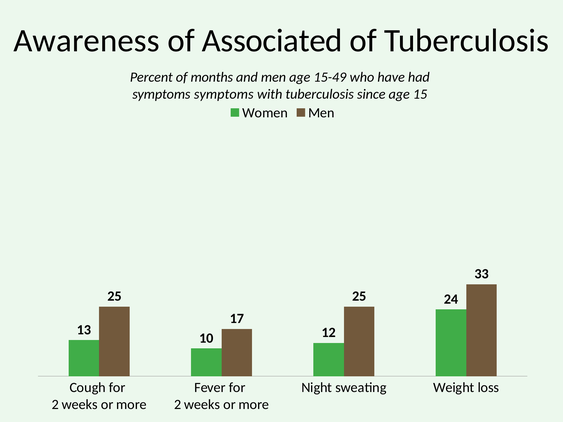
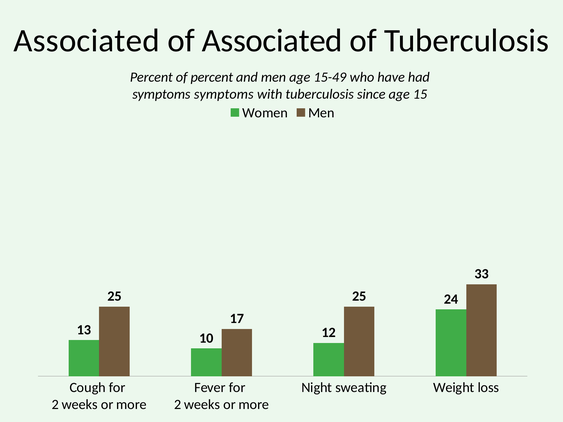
Awareness at (87, 41): Awareness -> Associated
of months: months -> percent
